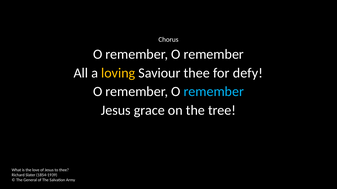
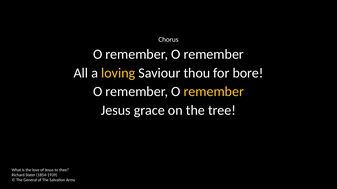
Saviour thee: thee -> thou
defy: defy -> bore
remember at (214, 92) colour: light blue -> yellow
